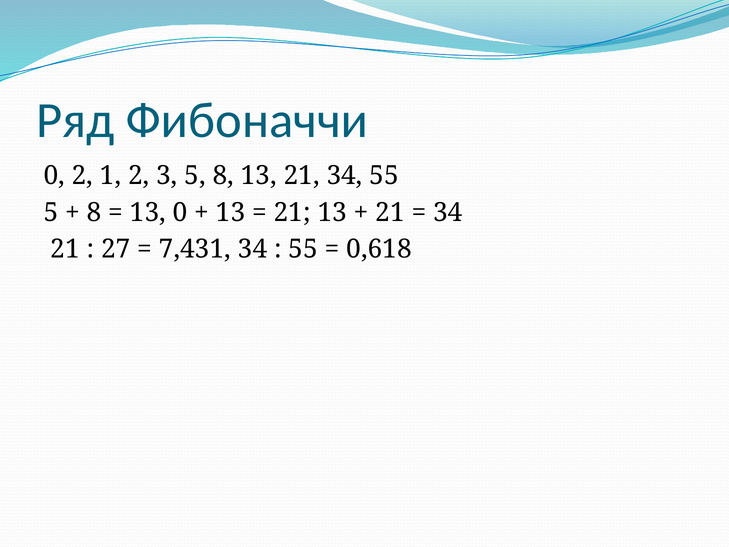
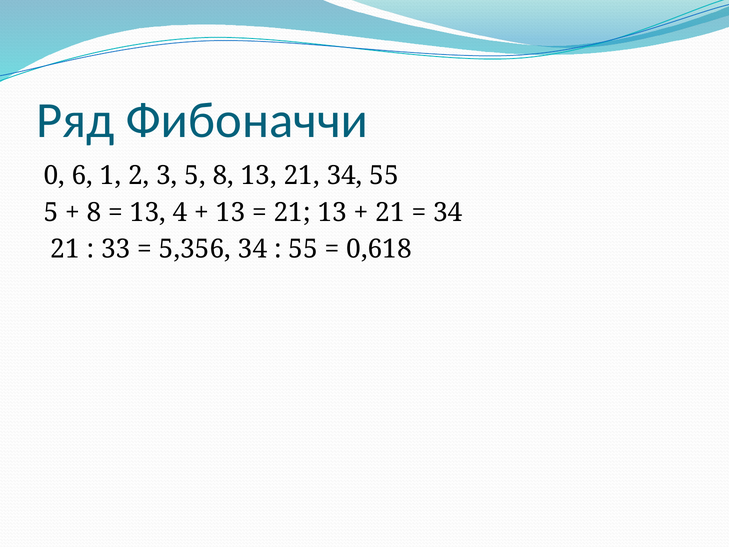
0 2: 2 -> 6
13 0: 0 -> 4
27: 27 -> 33
7,431: 7,431 -> 5,356
